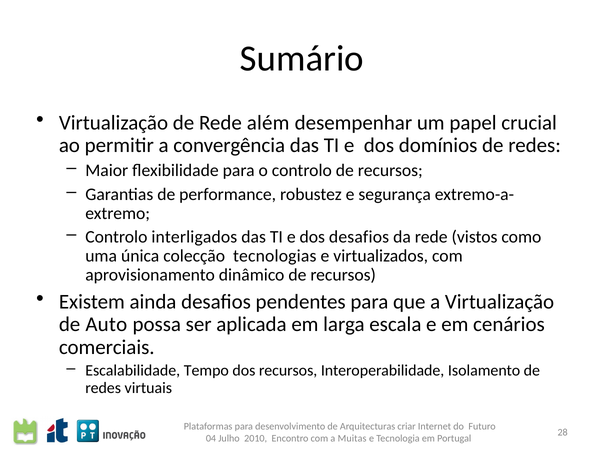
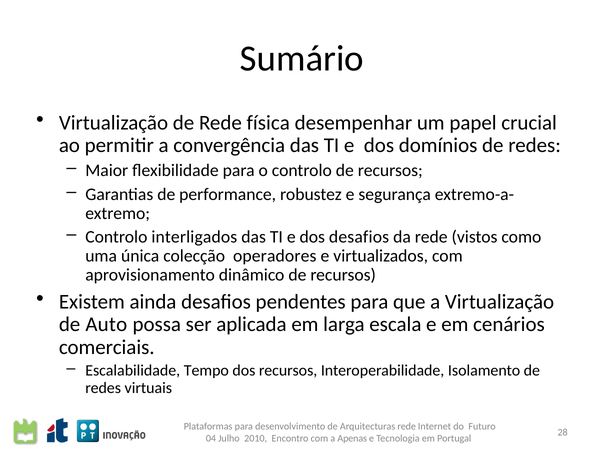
além: além -> física
tecnologias: tecnologias -> operadores
Arquitecturas criar: criar -> rede
Muitas: Muitas -> Apenas
